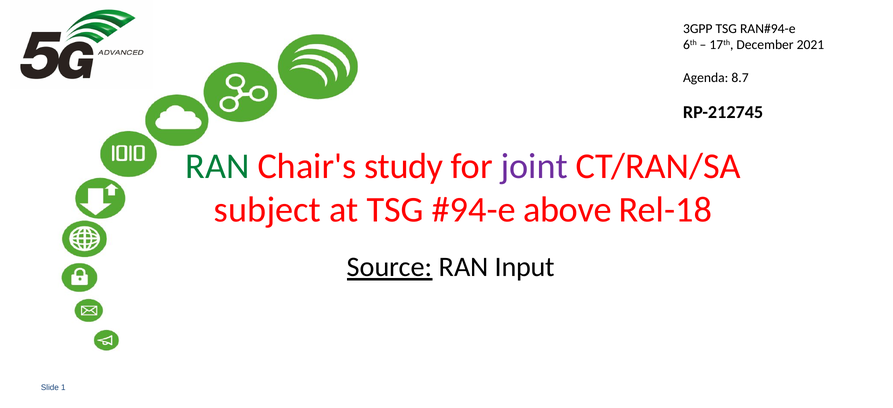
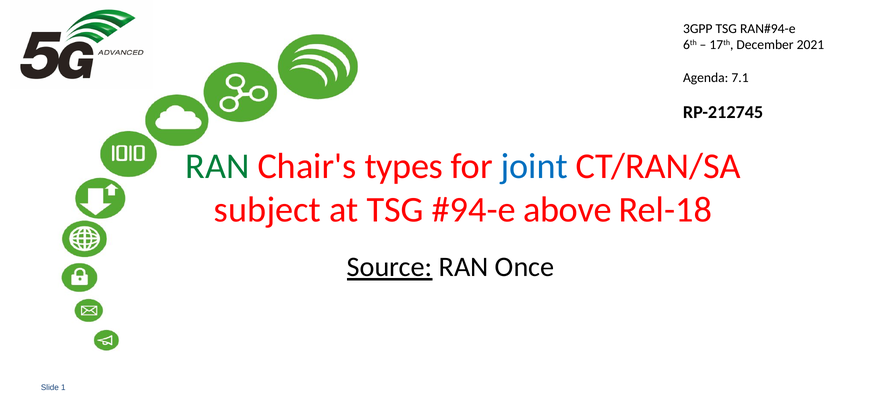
8.7: 8.7 -> 7.1
study: study -> types
joint colour: purple -> blue
Input: Input -> Once
